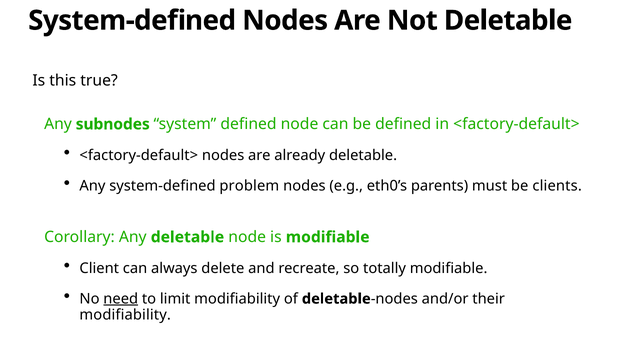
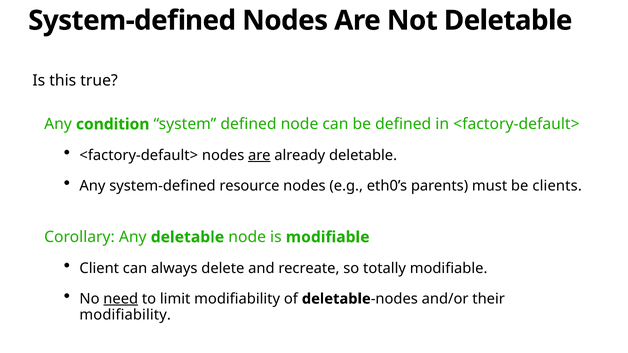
subnodes: subnodes -> condition
are at (259, 155) underline: none -> present
problem: problem -> resource
